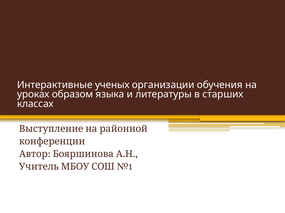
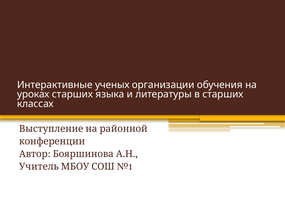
уроках образом: образом -> старших
